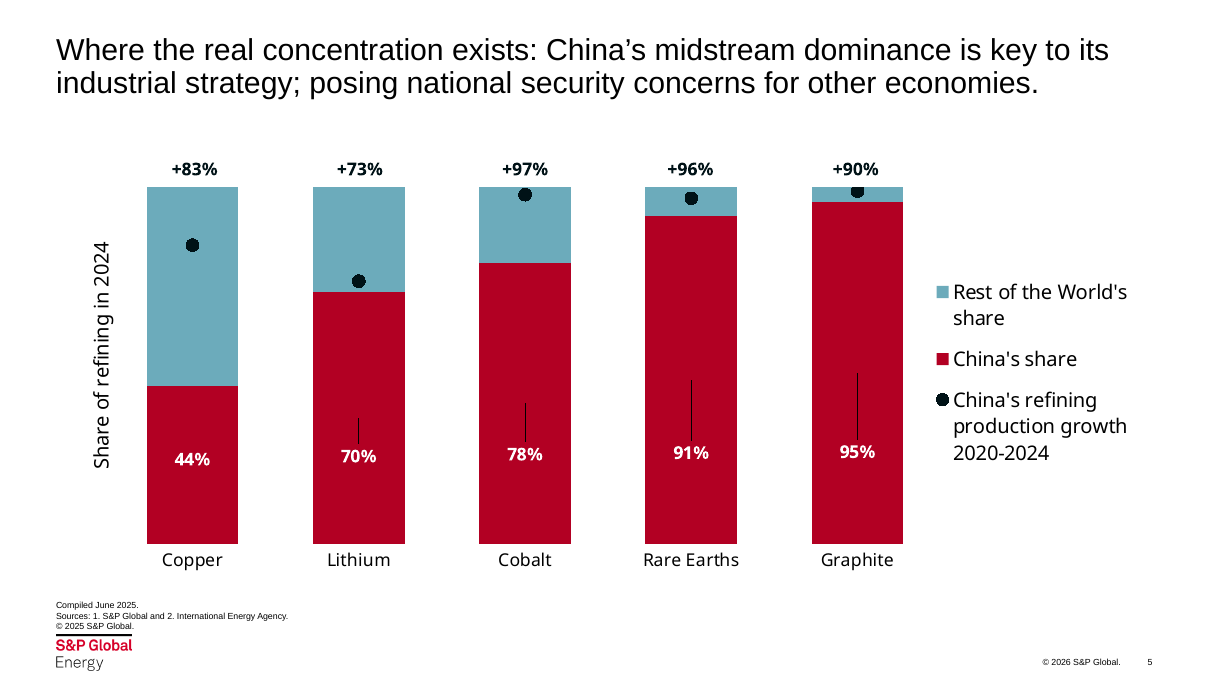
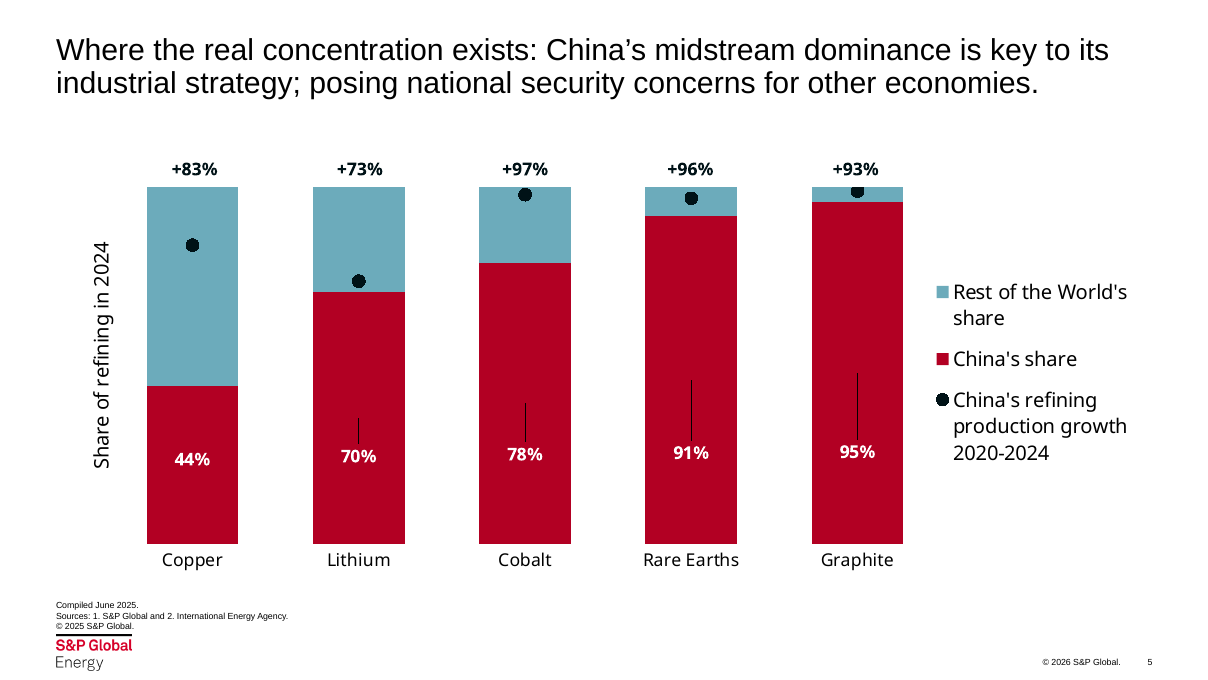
+90%: +90% -> +93%
